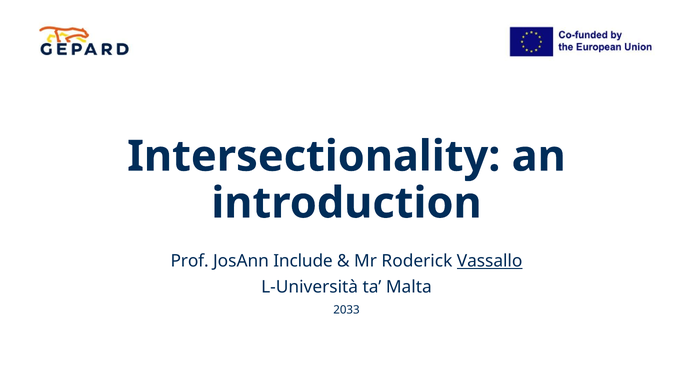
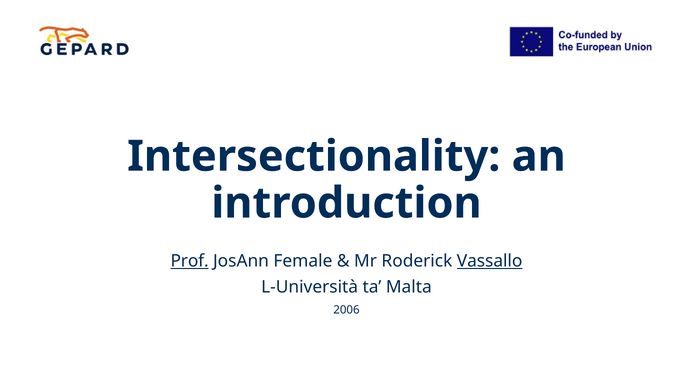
Prof underline: none -> present
Include: Include -> Female
2033: 2033 -> 2006
